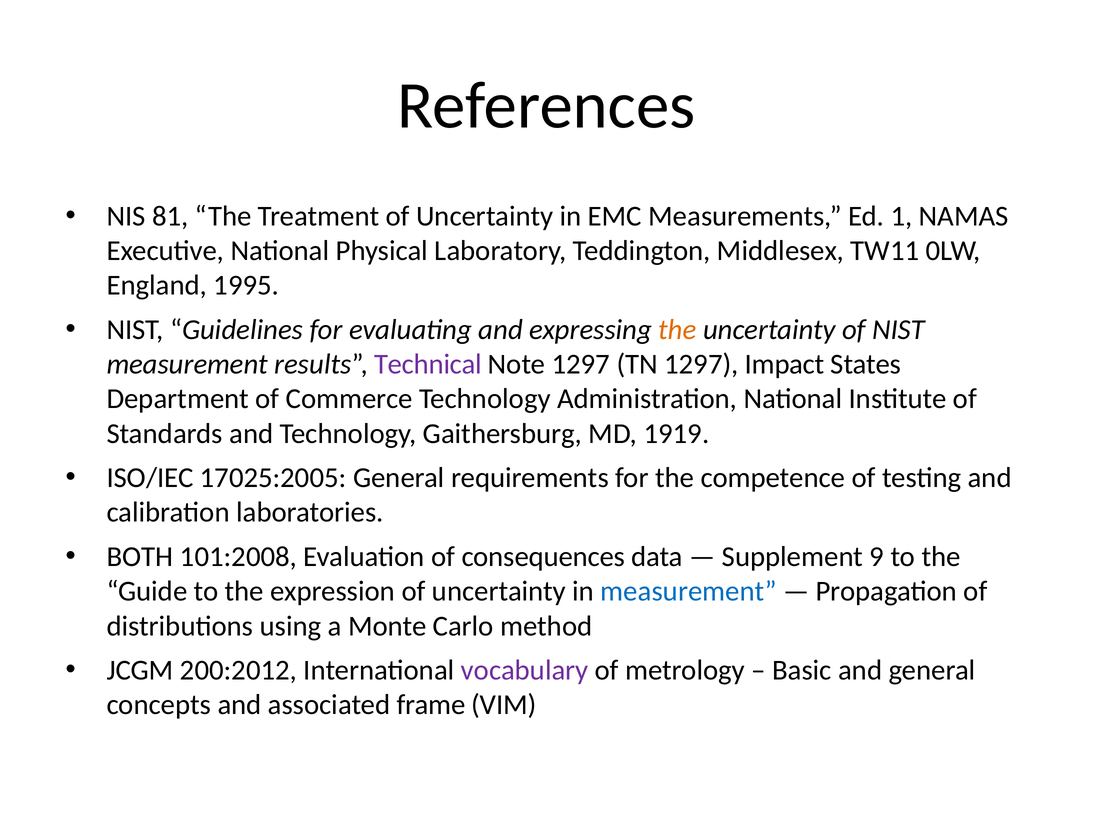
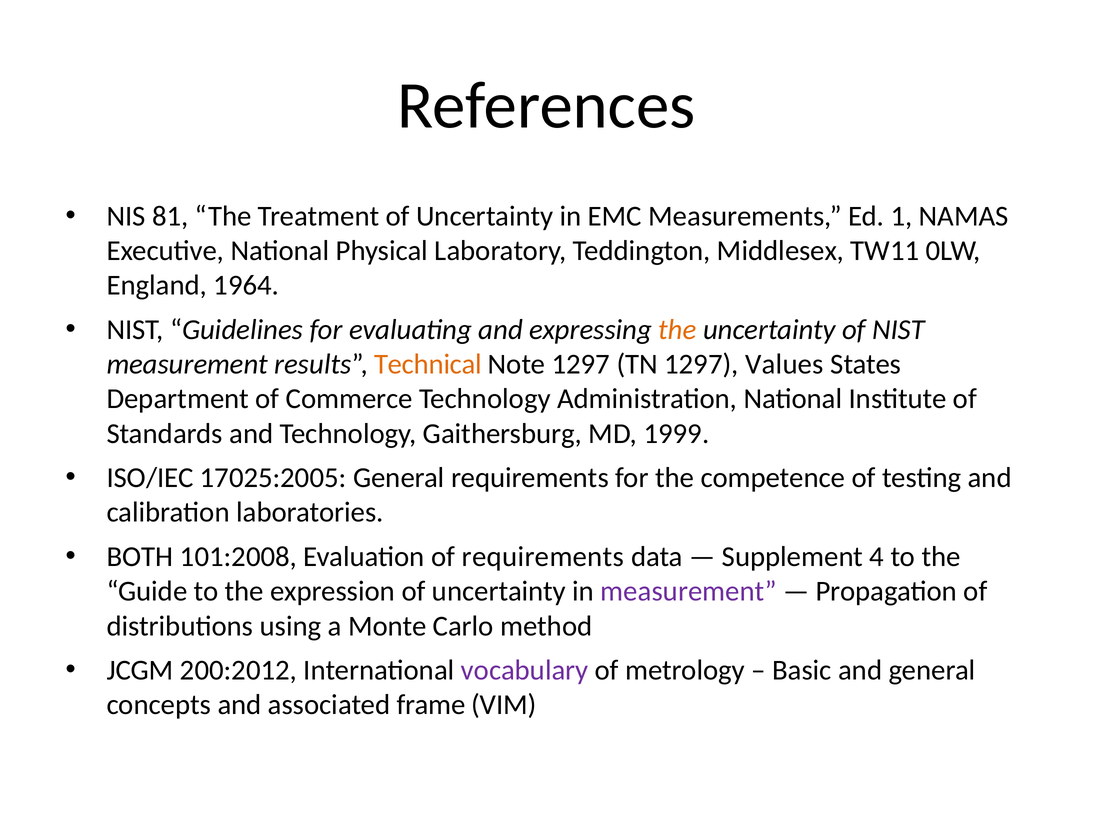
1995: 1995 -> 1964
Technical colour: purple -> orange
Impact: Impact -> Values
1919: 1919 -> 1999
of consequences: consequences -> requirements
9: 9 -> 4
measurement at (688, 591) colour: blue -> purple
